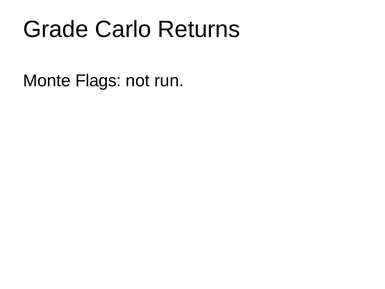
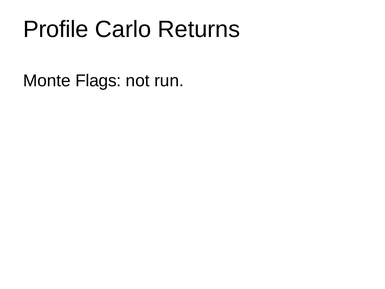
Grade: Grade -> Profile
